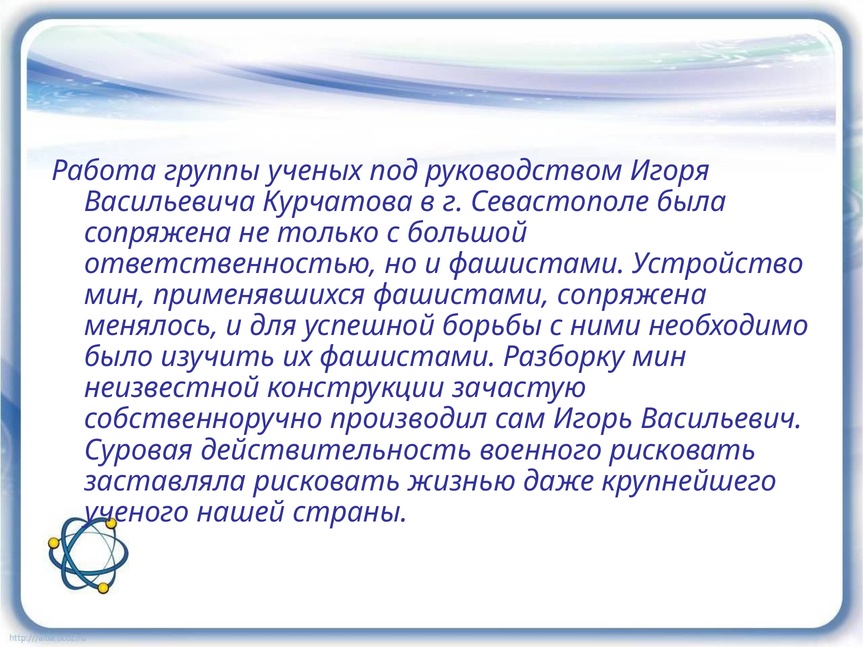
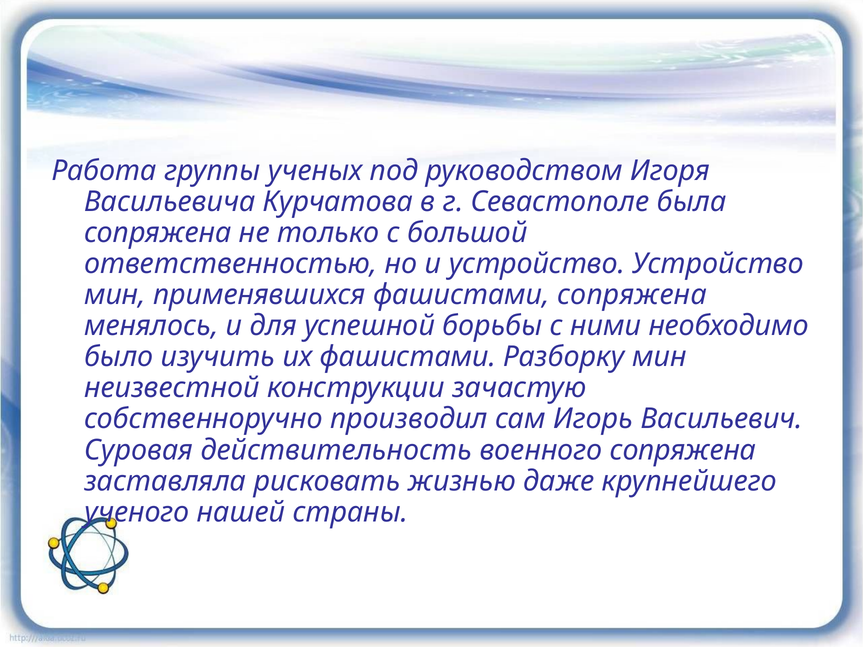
и фашистами: фашистами -> устройство
военного рисковать: рисковать -> сопряжена
